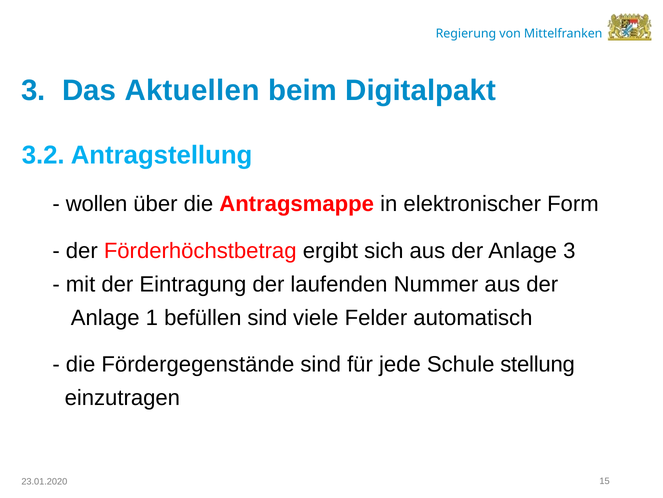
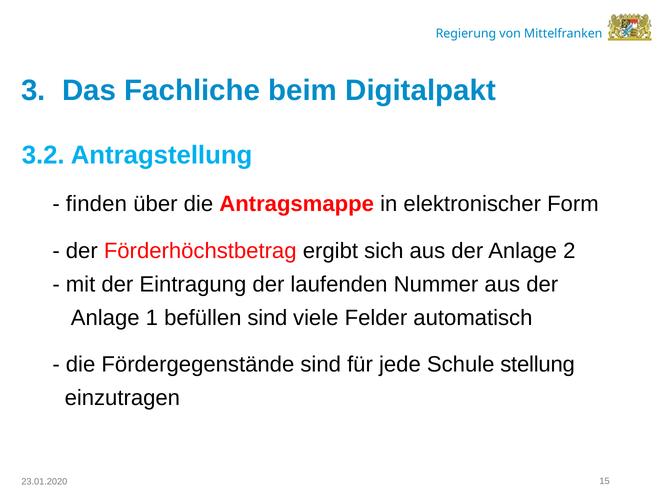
Aktuellen: Aktuellen -> Fachliche
wollen: wollen -> finden
Anlage 3: 3 -> 2
